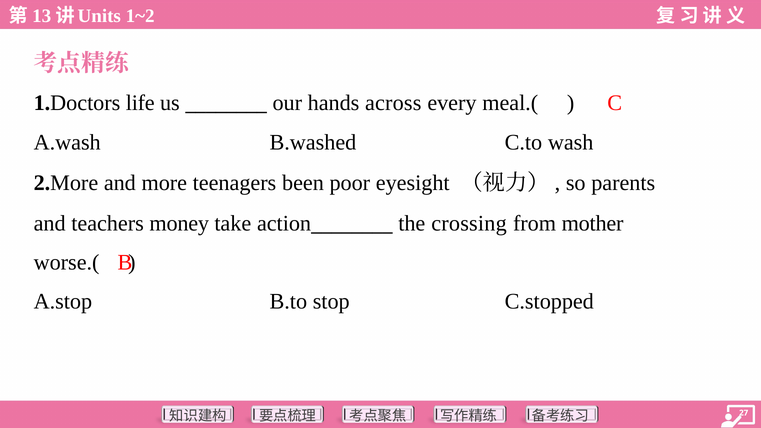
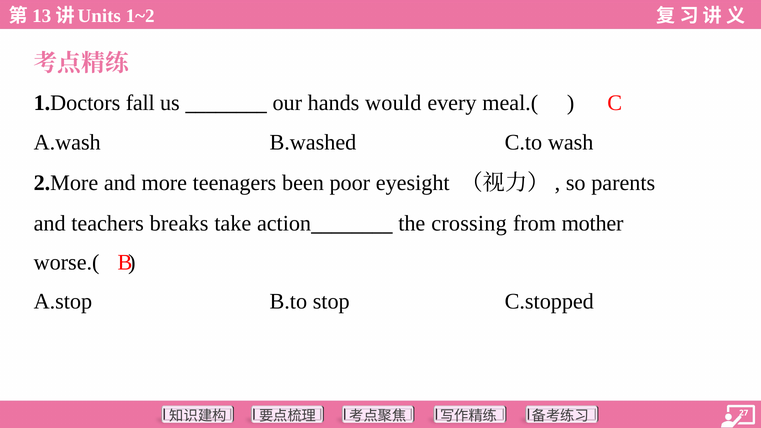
life: life -> fall
across: across -> would
money: money -> breaks
